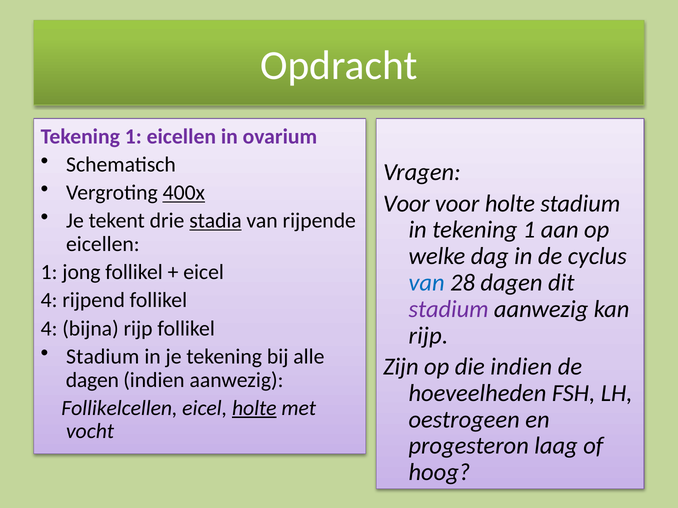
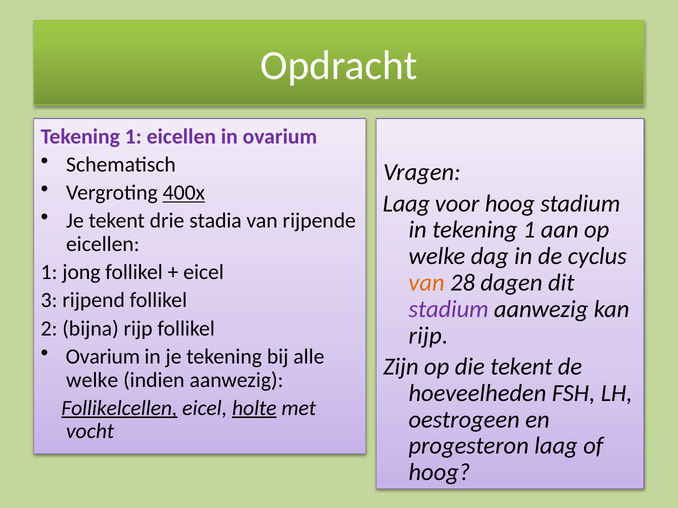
Voor at (406, 204): Voor -> Laag
voor holte: holte -> hoog
stadia underline: present -> none
van at (427, 283) colour: blue -> orange
4 at (49, 301): 4 -> 3
4 at (49, 329): 4 -> 2
Stadium at (103, 357): Stadium -> Ovarium
die indien: indien -> tekent
dagen at (92, 380): dagen -> welke
Follikelcellen underline: none -> present
